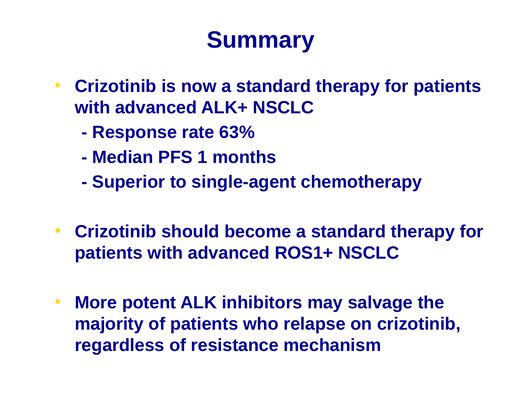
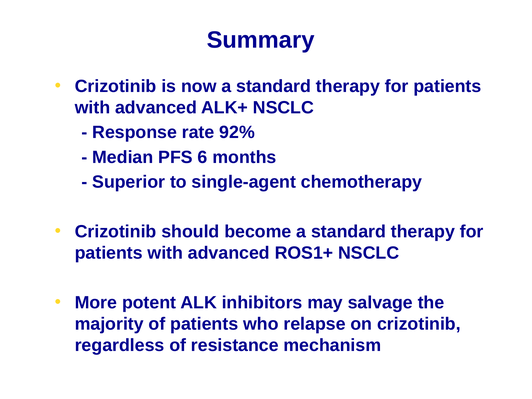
63%: 63% -> 92%
1: 1 -> 6
